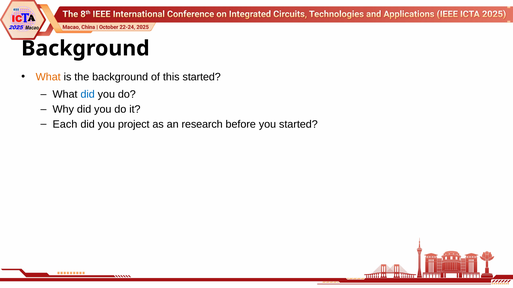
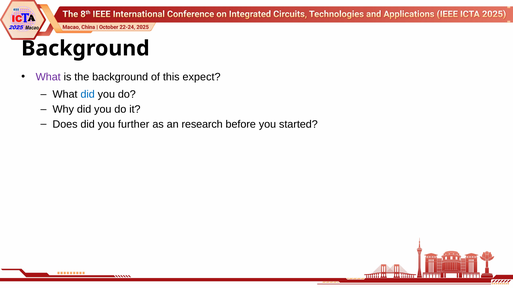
What at (48, 77) colour: orange -> purple
this started: started -> expect
Each: Each -> Does
project: project -> further
